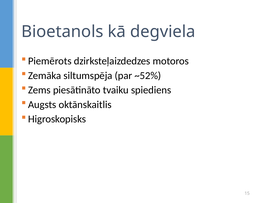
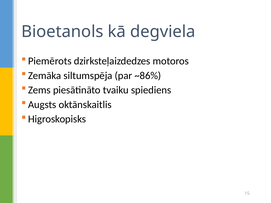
~52%: ~52% -> ~86%
